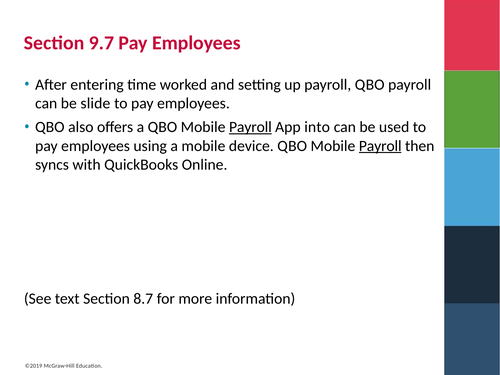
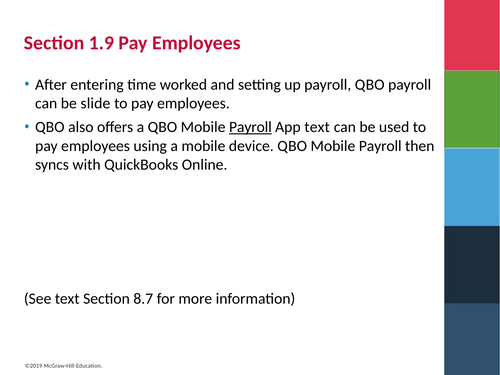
9.7: 9.7 -> 1.9
App into: into -> text
Payroll at (380, 146) underline: present -> none
